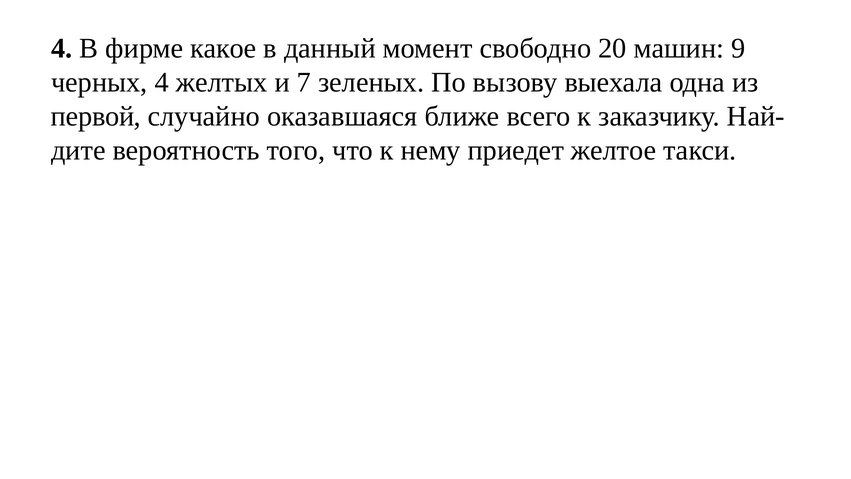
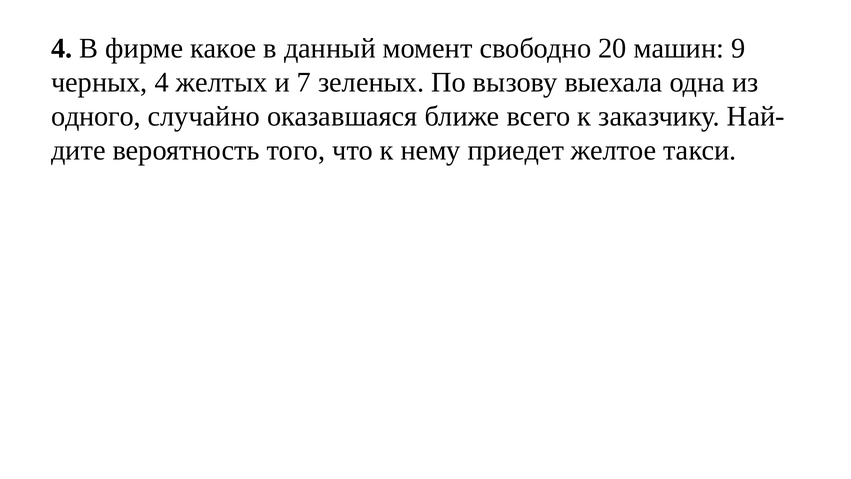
первой: первой -> одного
